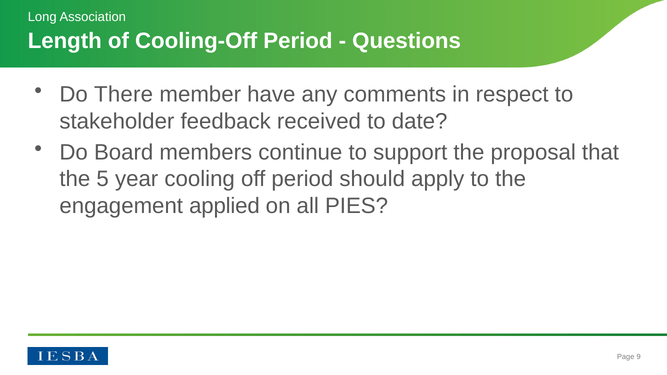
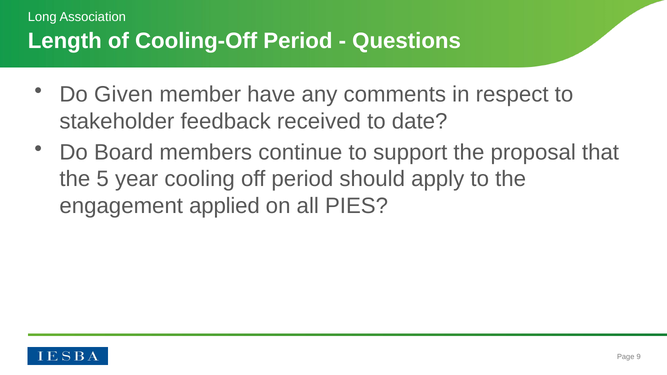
There: There -> Given
